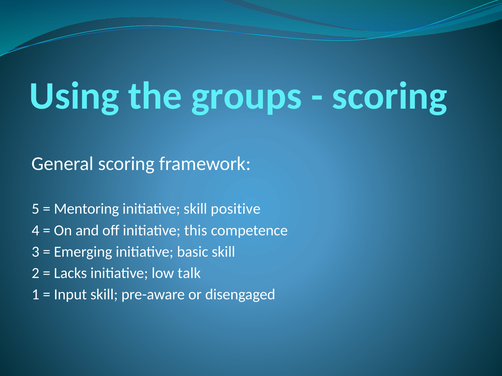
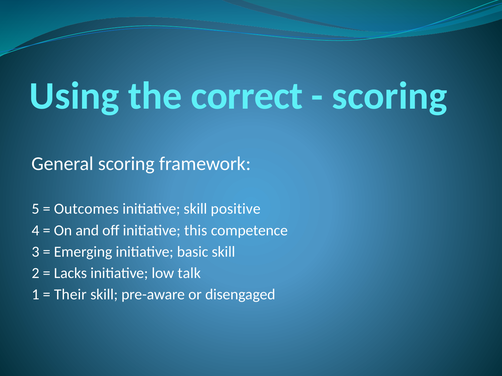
groups: groups -> correct
Mentoring: Mentoring -> Outcomes
Input: Input -> Their
